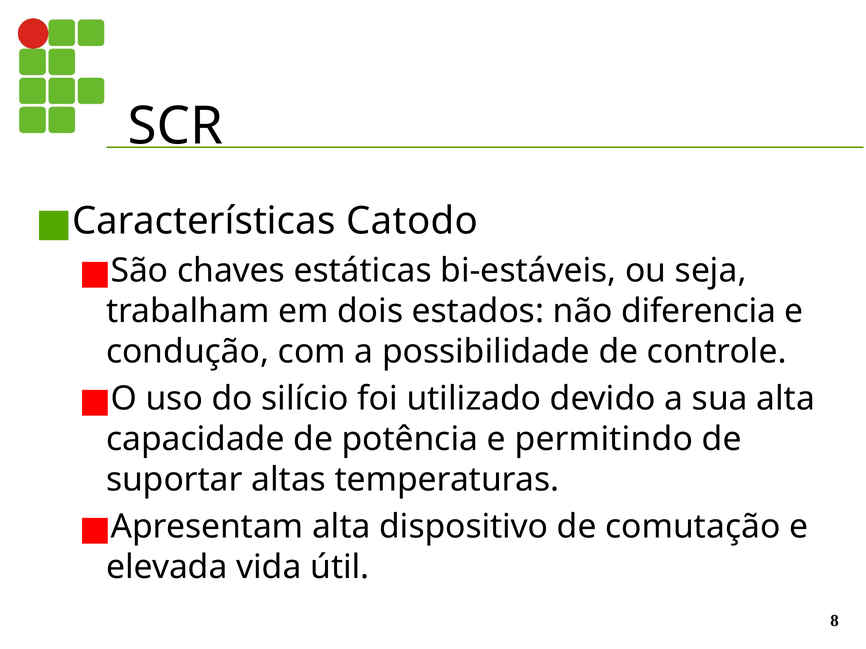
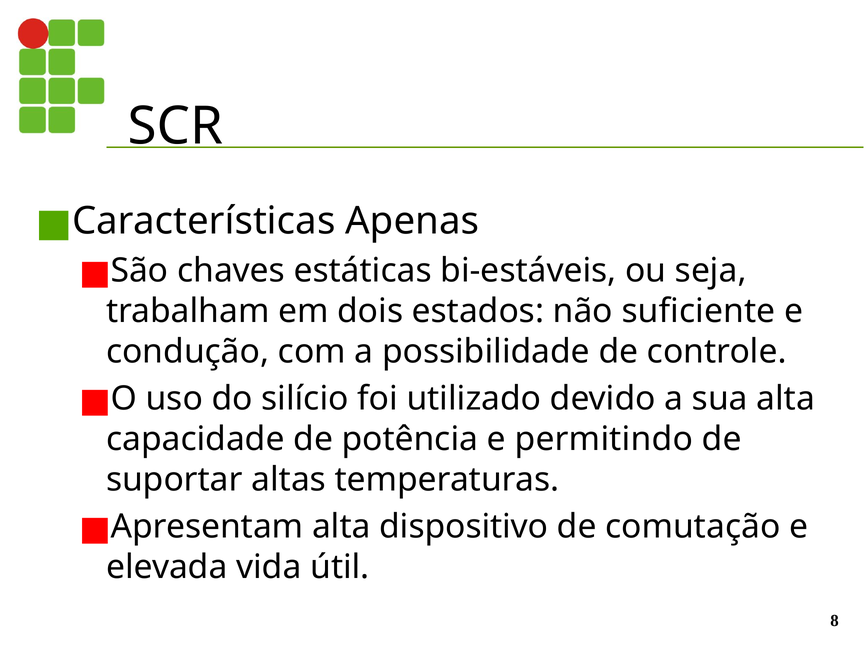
Catodo: Catodo -> Apenas
diferencia: diferencia -> suficiente
